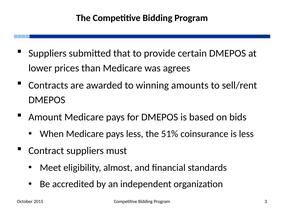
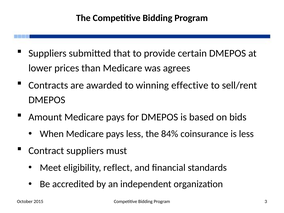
amounts: amounts -> effective
51%: 51% -> 84%
almost: almost -> reflect
